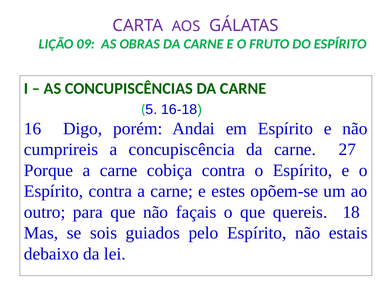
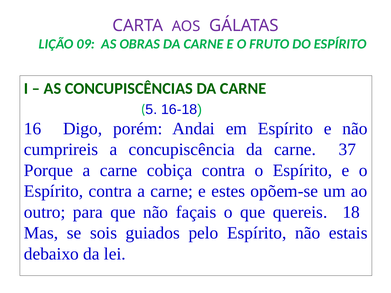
27: 27 -> 37
